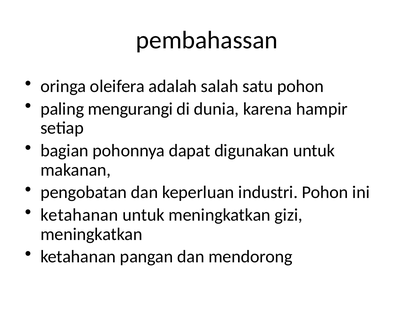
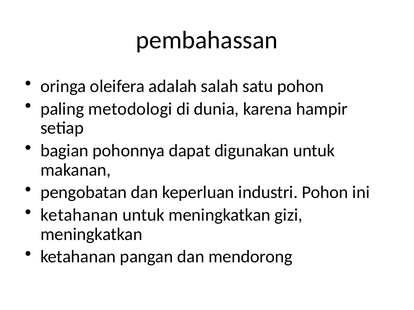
mengurangi: mengurangi -> metodologi
